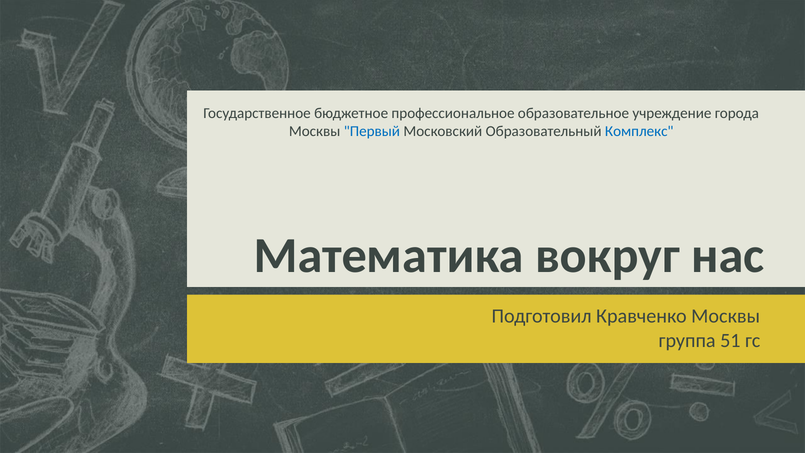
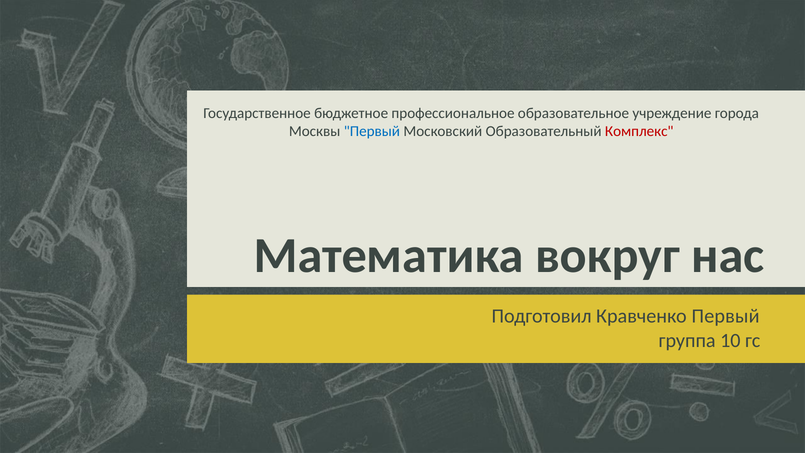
Комплекс colour: blue -> red
Кравченко Москвы: Москвы -> Первый
51: 51 -> 10
